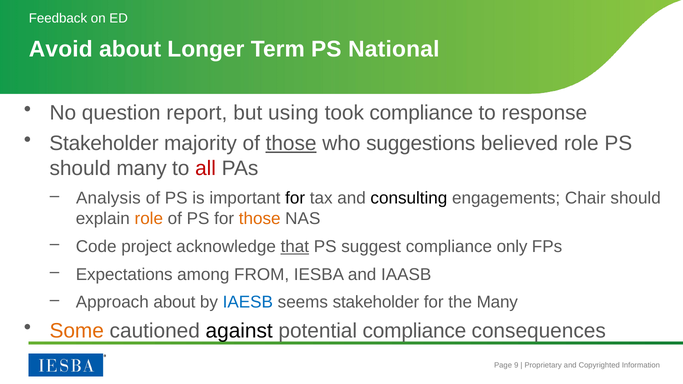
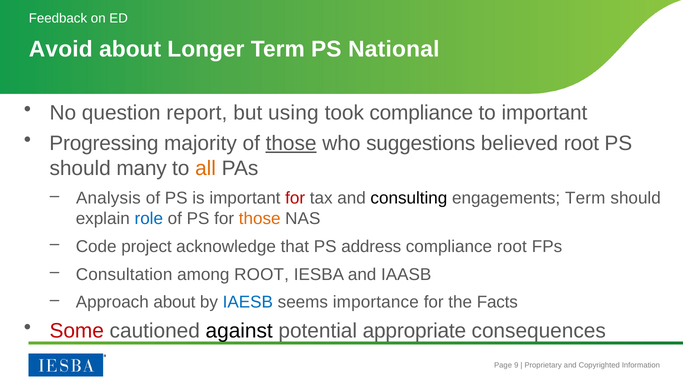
to response: response -> important
Stakeholder at (104, 143): Stakeholder -> Progressing
believed role: role -> root
all colour: red -> orange
for at (295, 198) colour: black -> red
engagements Chair: Chair -> Term
role at (149, 219) colour: orange -> blue
that underline: present -> none
suggest: suggest -> address
compliance only: only -> root
Expectations: Expectations -> Consultation
among FROM: FROM -> ROOT
seems stakeholder: stakeholder -> importance
the Many: Many -> Facts
Some colour: orange -> red
potential compliance: compliance -> appropriate
